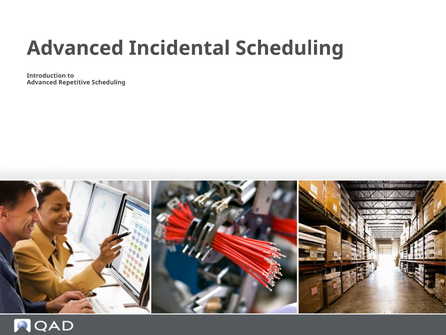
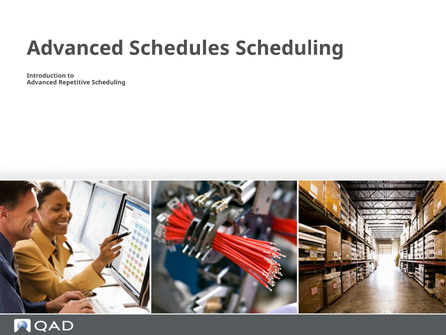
Incidental: Incidental -> Schedules
